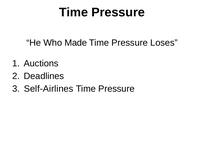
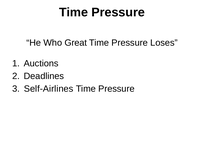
Made: Made -> Great
